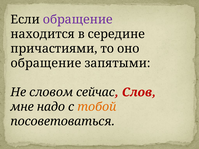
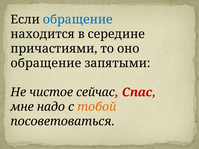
обращение at (78, 19) colour: purple -> blue
словом: словом -> чистое
Слов: Слов -> Спас
